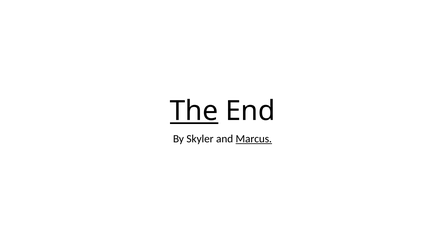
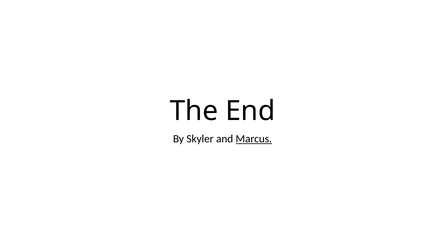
The underline: present -> none
